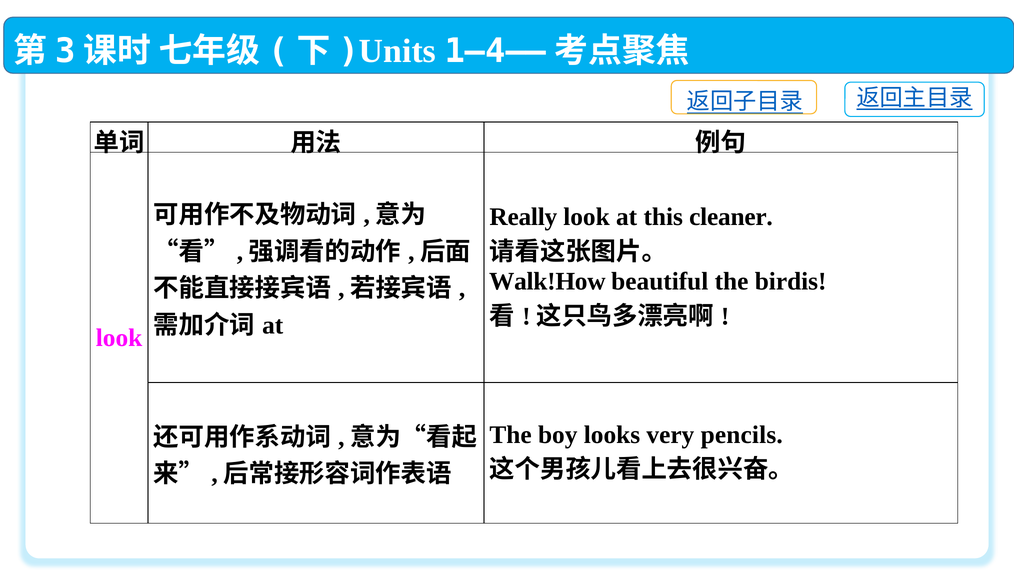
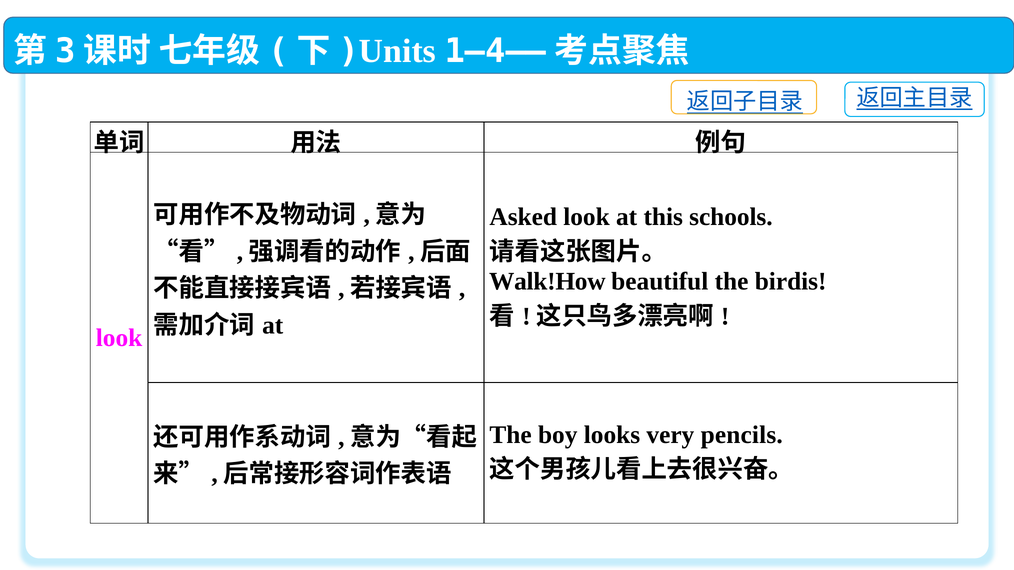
Really: Really -> Asked
cleaner: cleaner -> schools
